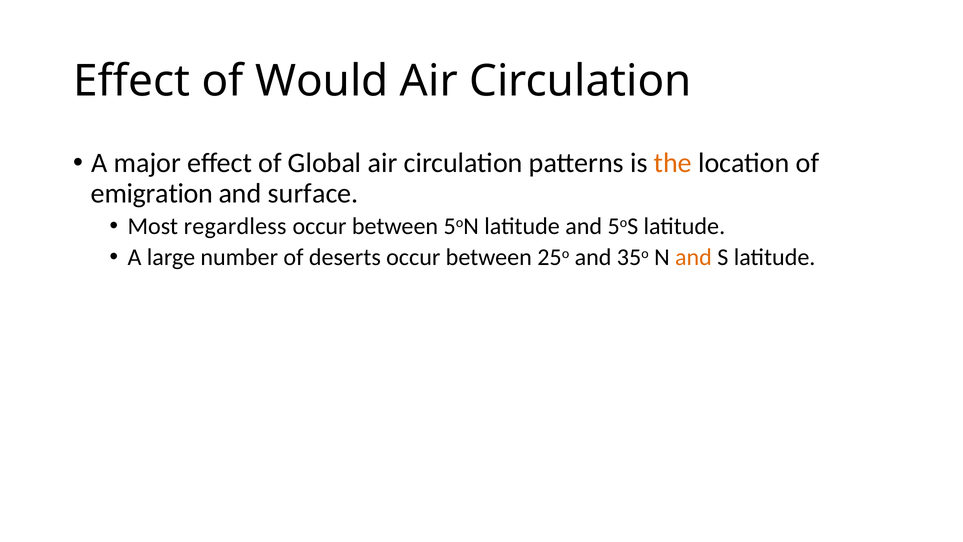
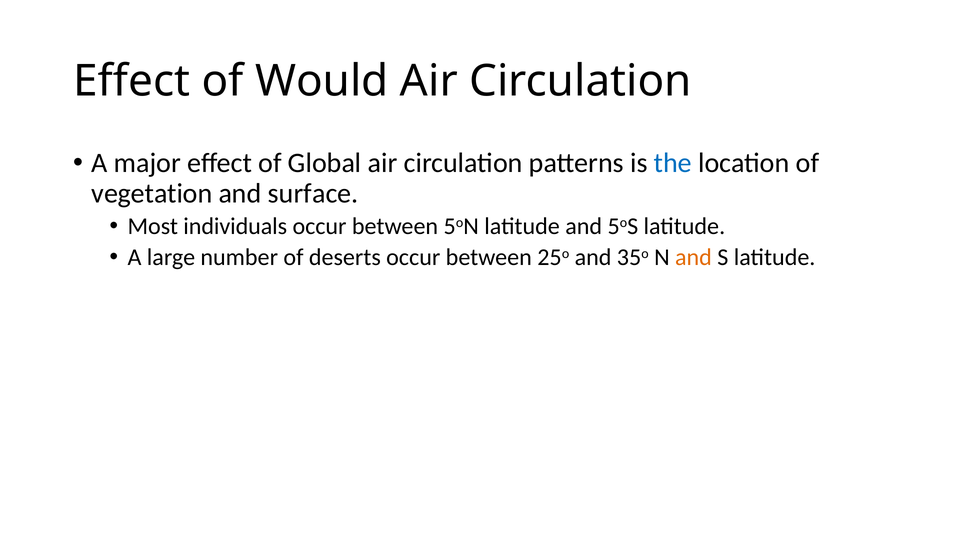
the colour: orange -> blue
emigration: emigration -> vegetation
regardless: regardless -> individuals
